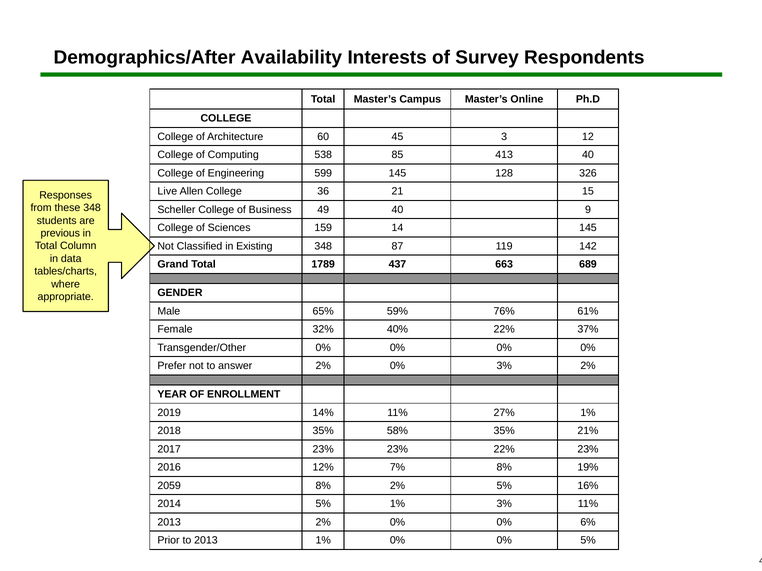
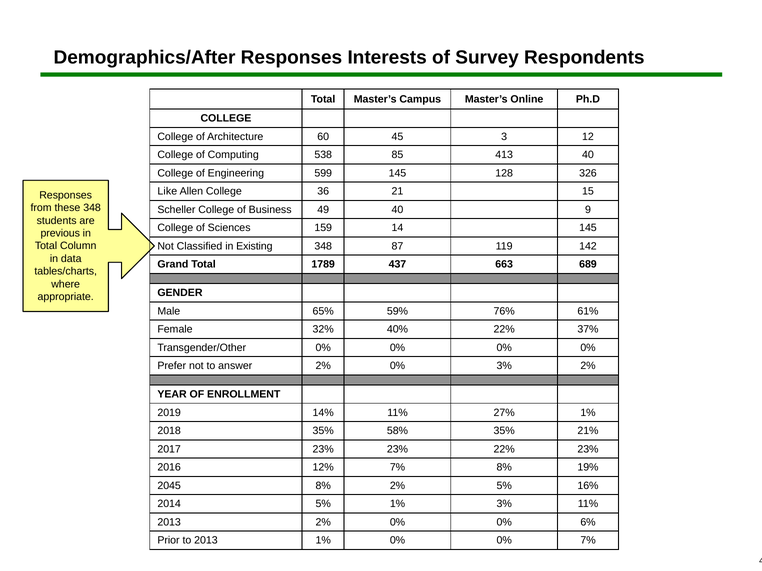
Demographics/After Availability: Availability -> Responses
Live: Live -> Like
2059: 2059 -> 2045
0% 5%: 5% -> 7%
